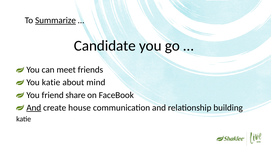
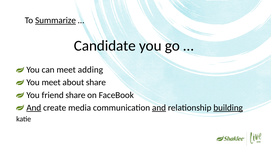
friends: friends -> adding
You katie: katie -> meet
about mind: mind -> share
house: house -> media
and at (159, 108) underline: none -> present
building underline: none -> present
